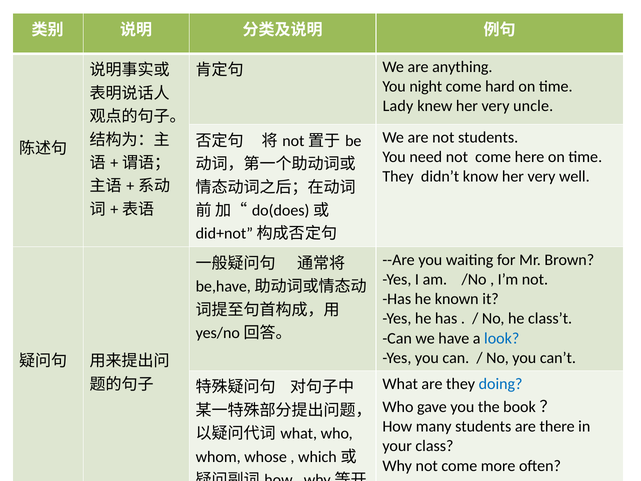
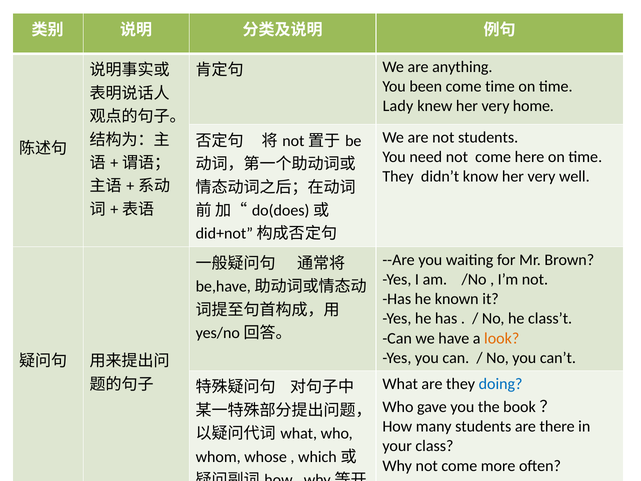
night: night -> been
come hard: hard -> time
uncle: uncle -> home
look colour: blue -> orange
